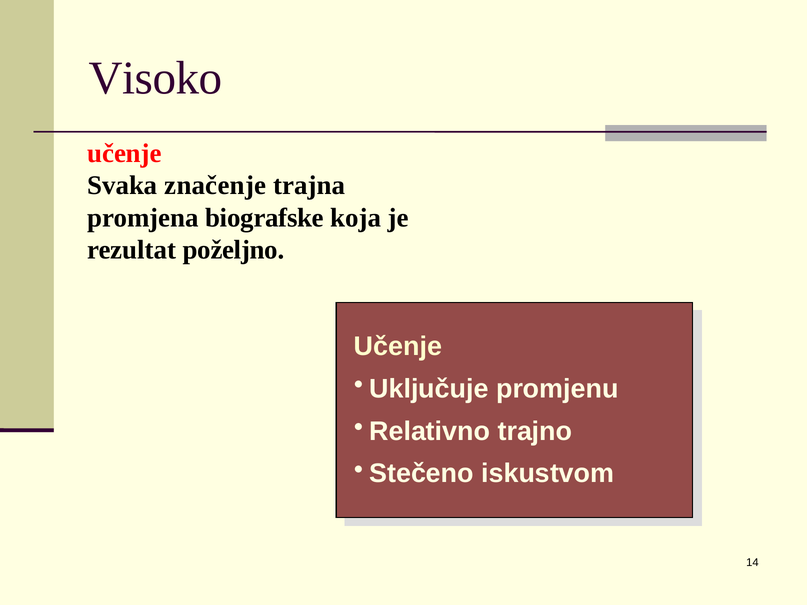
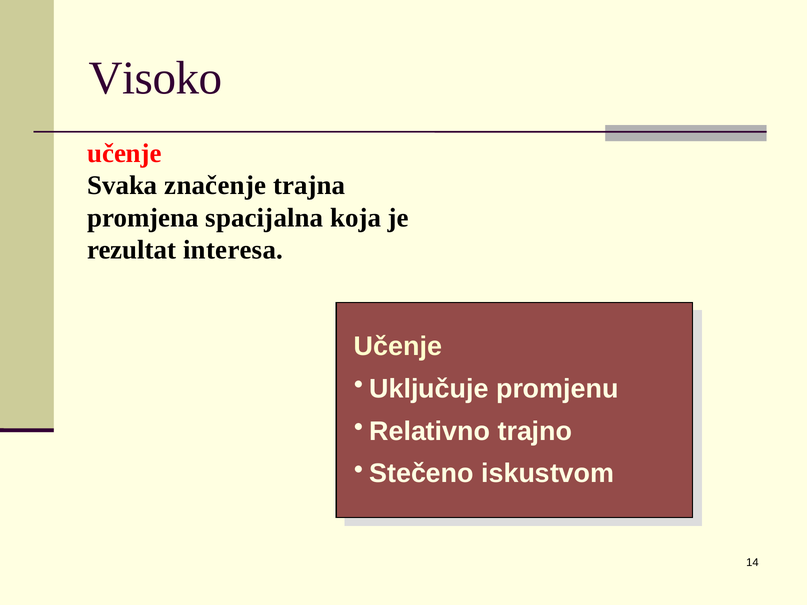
biografske: biografske -> spacijalna
poželjno: poželjno -> interesa
